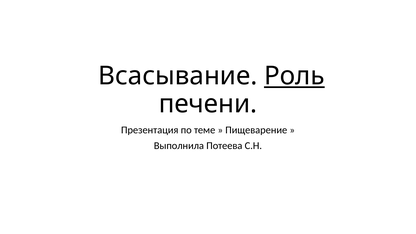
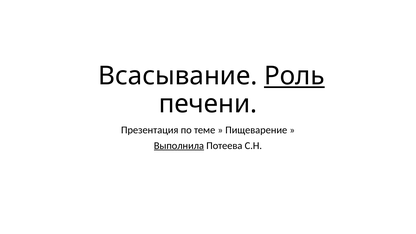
Выполнила underline: none -> present
